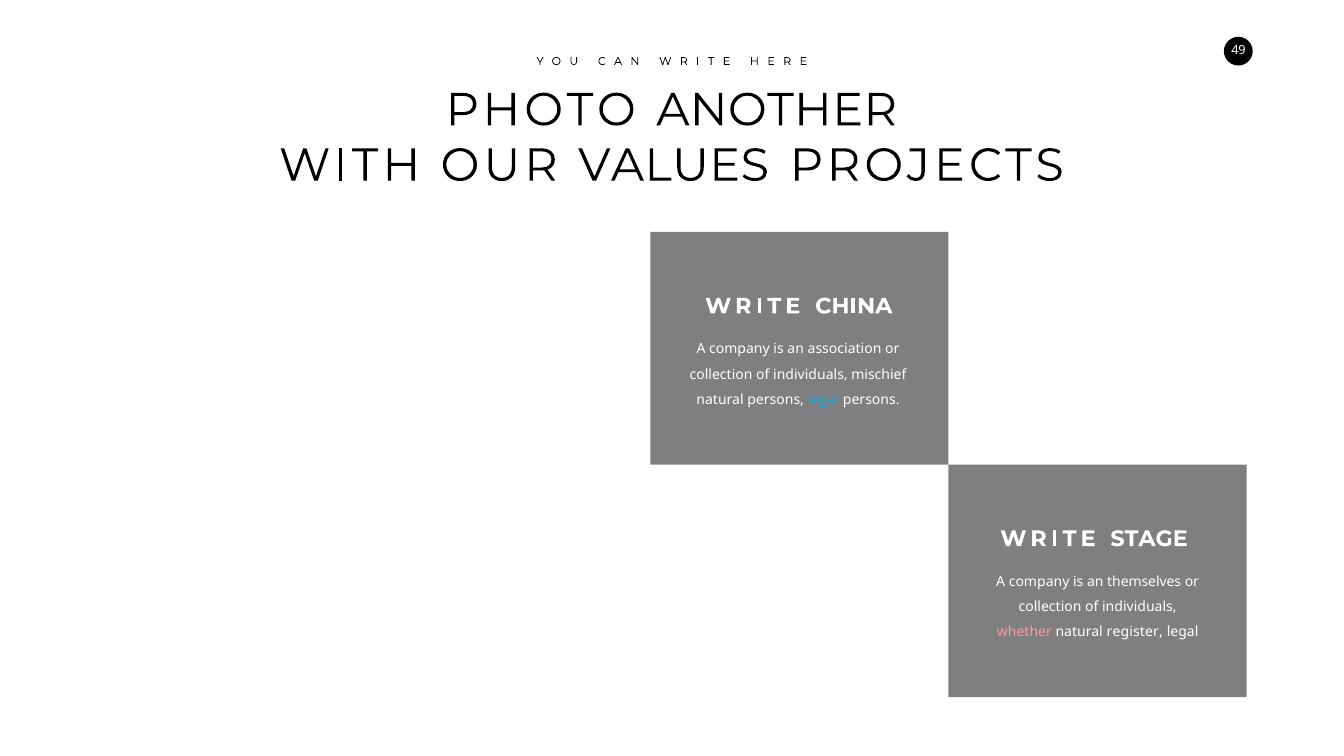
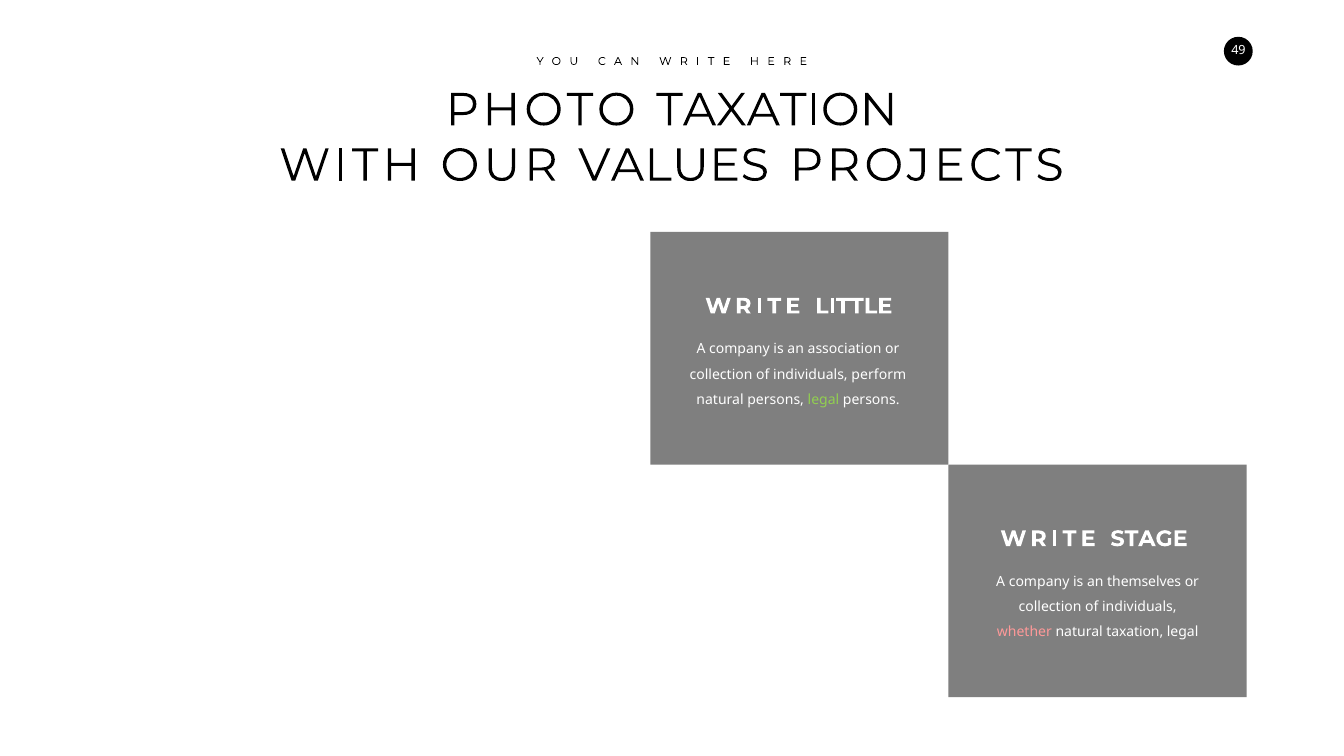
PHOTO ANOTHER: ANOTHER -> TAXATION
CHINA: CHINA -> LITTLE
mischief: mischief -> perform
legal at (823, 400) colour: light blue -> light green
natural register: register -> taxation
